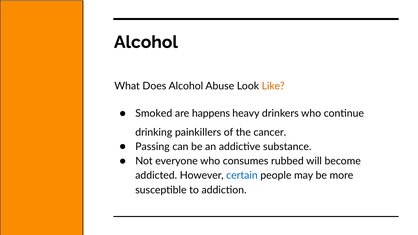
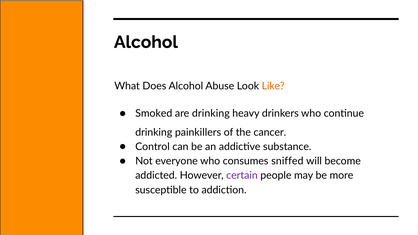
are happens: happens -> drinking
Passing: Passing -> Control
rubbed: rubbed -> sniffed
certain colour: blue -> purple
